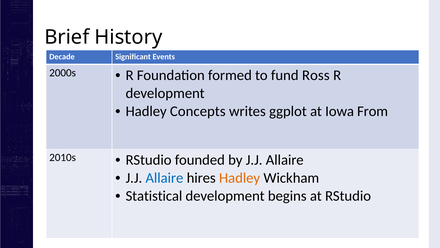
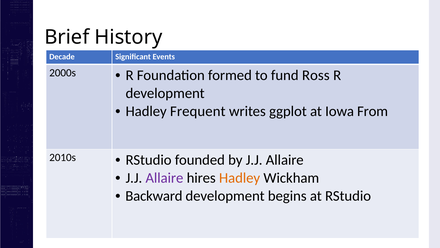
Concepts: Concepts -> Frequent
Allaire at (164, 178) colour: blue -> purple
Statistical: Statistical -> Backward
